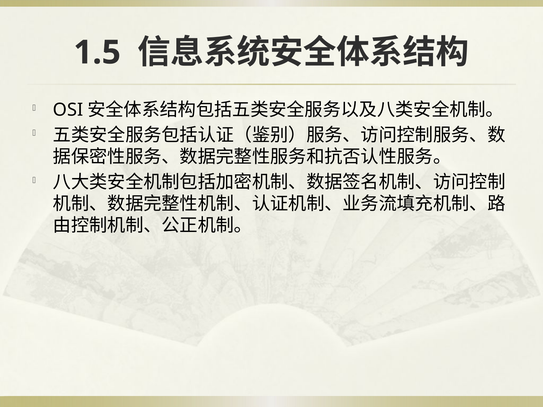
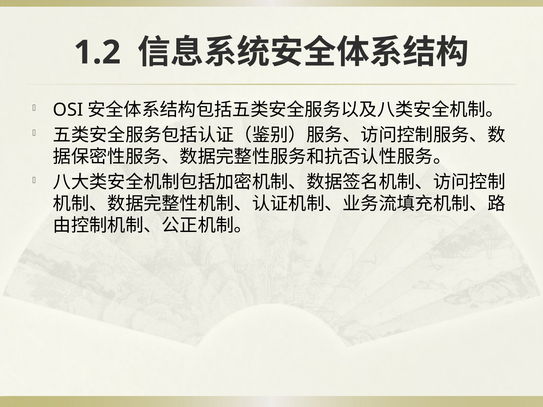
1.5: 1.5 -> 1.2
